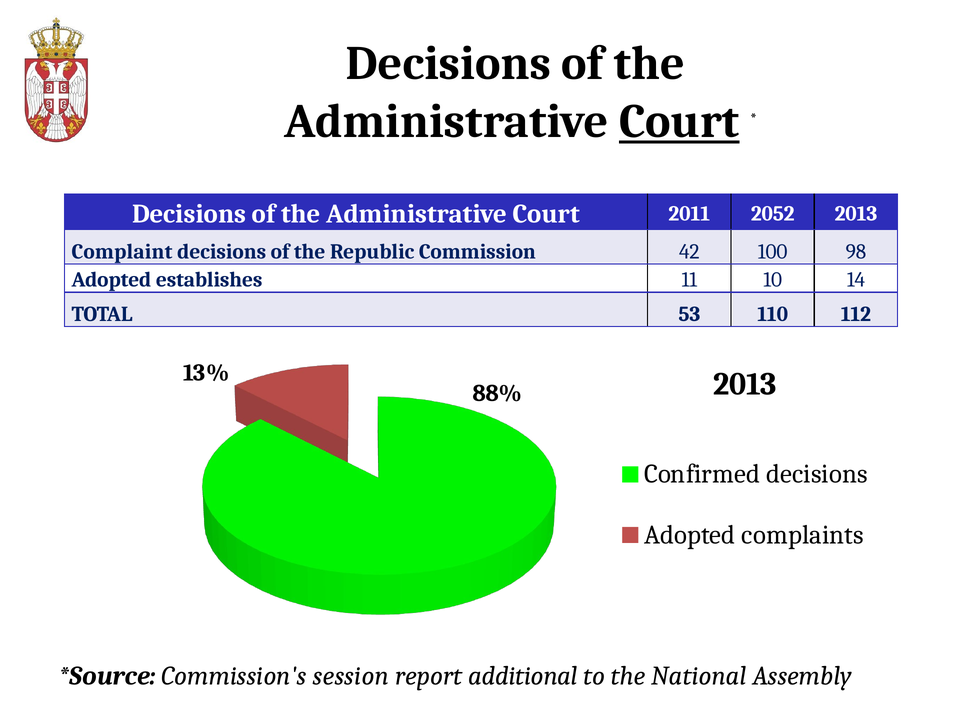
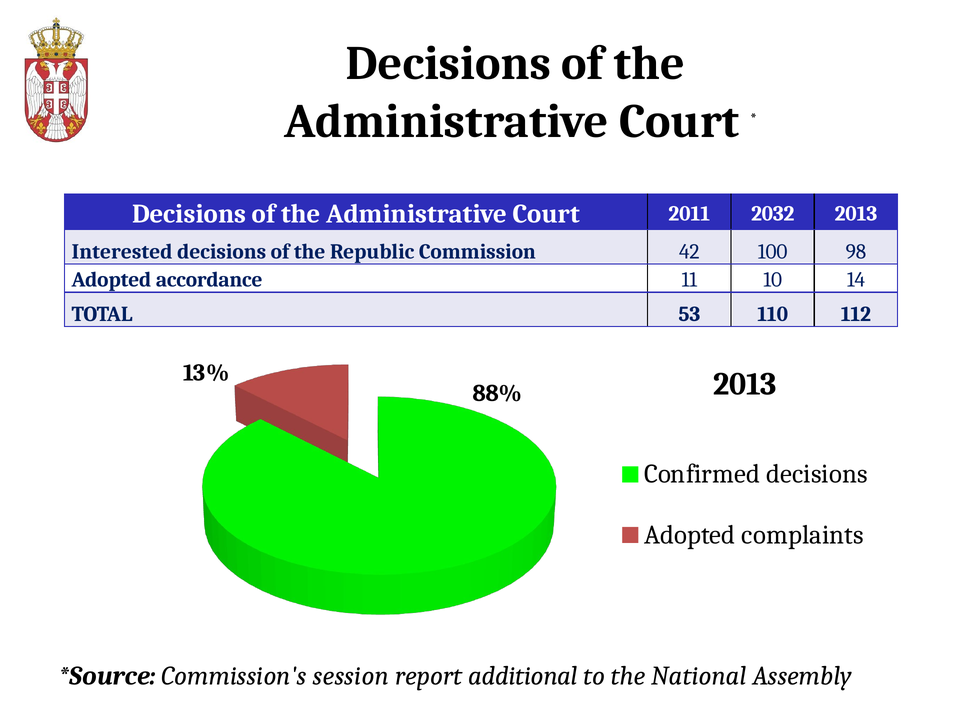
Court at (679, 121) underline: present -> none
2052: 2052 -> 2032
Complaint: Complaint -> Interested
establishes: establishes -> accordance
